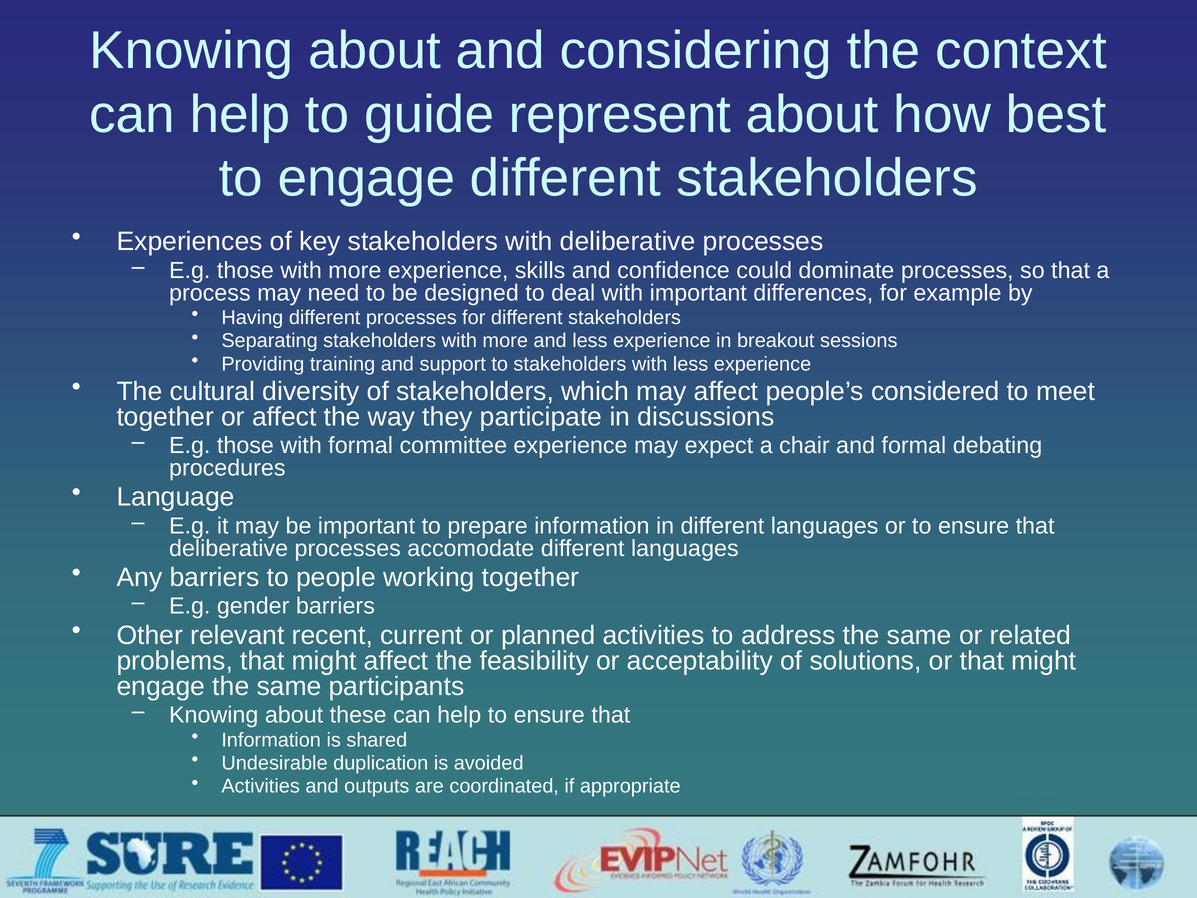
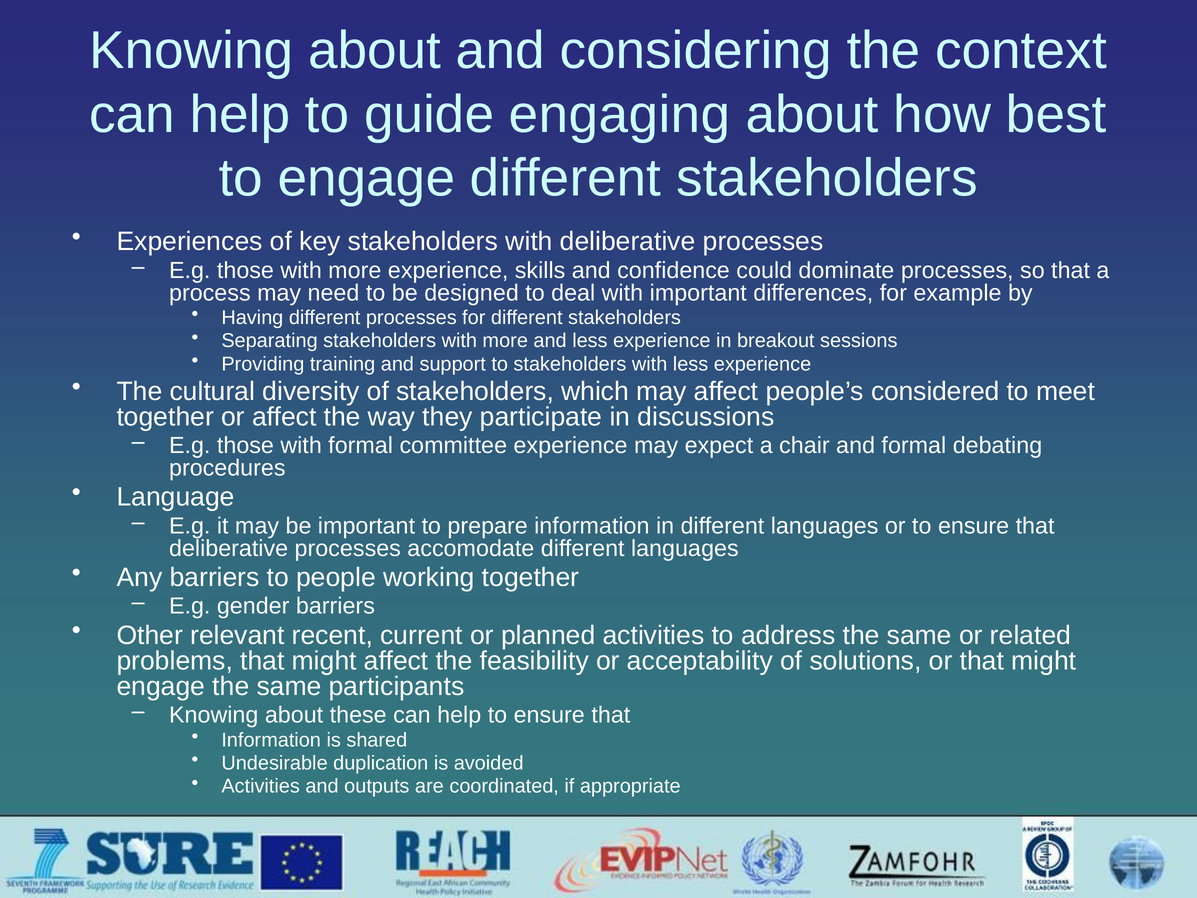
represent: represent -> engaging
